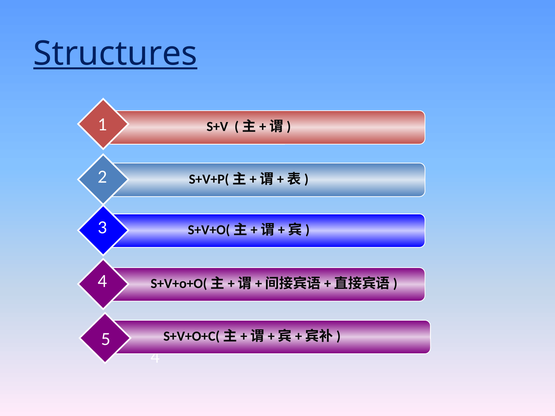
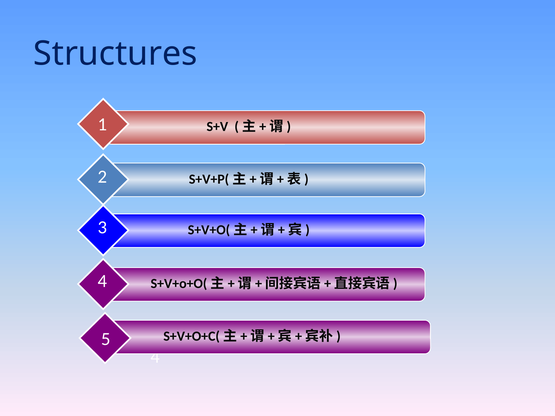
Structures underline: present -> none
